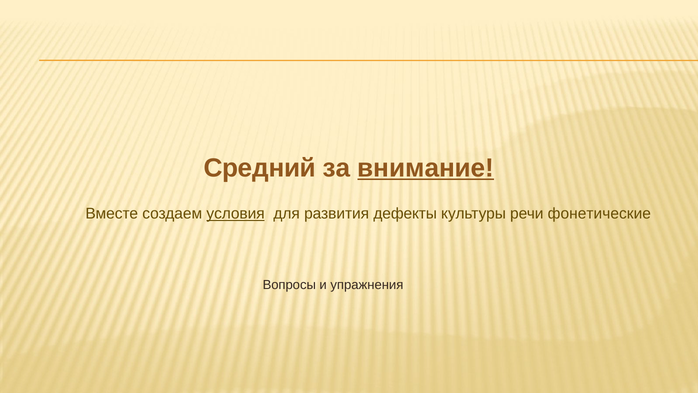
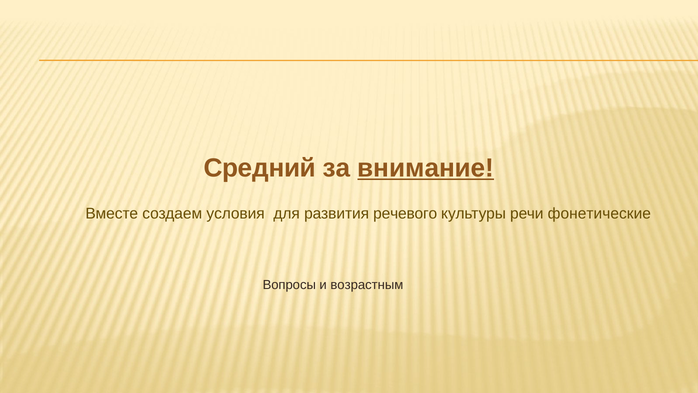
условия underline: present -> none
дефекты: дефекты -> речевого
упражнения: упражнения -> возрастным
